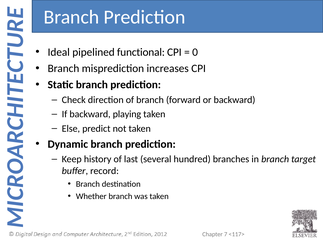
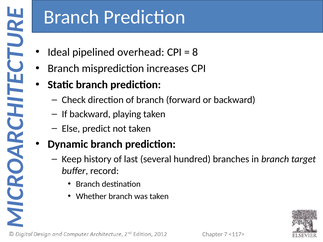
functional: functional -> overhead
0: 0 -> 8
